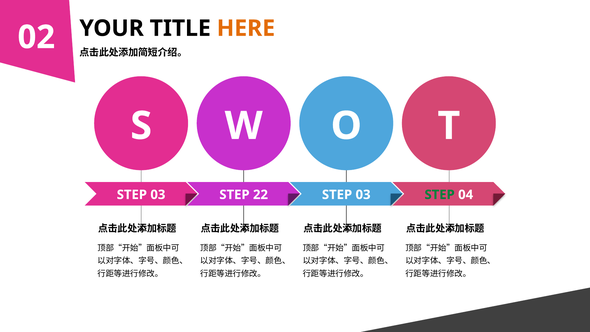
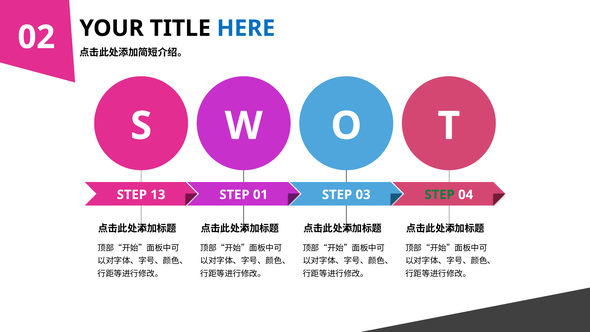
HERE colour: orange -> blue
03 at (158, 195): 03 -> 13
22: 22 -> 01
